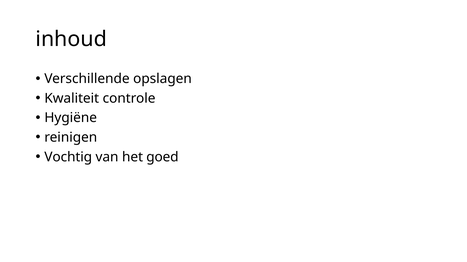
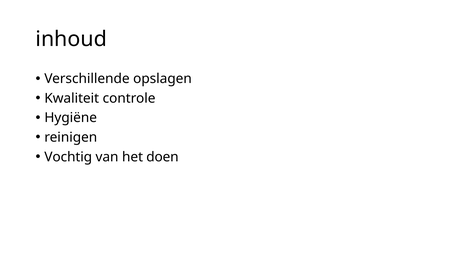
goed: goed -> doen
